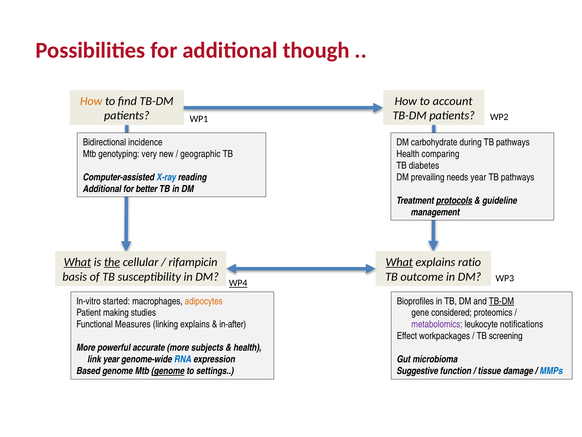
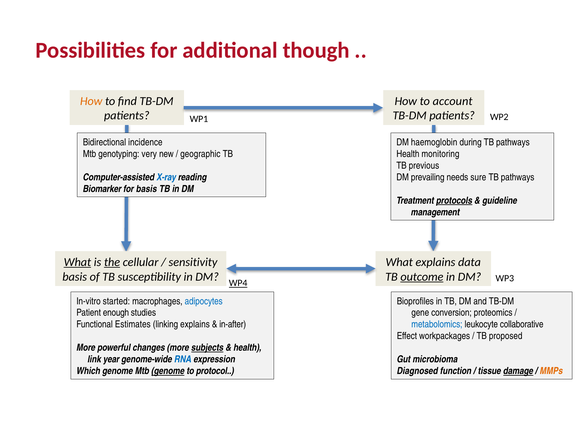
carbohydrate: carbohydrate -> haemoglobin
comparing: comparing -> monitoring
diabetes: diabetes -> previous
needs year: year -> sure
Additional at (102, 189): Additional -> Biomarker
for better: better -> basis
rifampicin: rifampicin -> sensitivity
What at (399, 262) underline: present -> none
ratio: ratio -> data
outcome underline: none -> present
adipocytes colour: orange -> blue
TB-DM at (501, 301) underline: present -> none
making: making -> enough
considered: considered -> conversion
Measures: Measures -> Estimates
metabolomics colour: purple -> blue
notifications: notifications -> collaborative
screening: screening -> proposed
accurate: accurate -> changes
subjects underline: none -> present
Based: Based -> Which
settings: settings -> protocol
Suggestive: Suggestive -> Diagnosed
damage underline: none -> present
MMPs colour: blue -> orange
